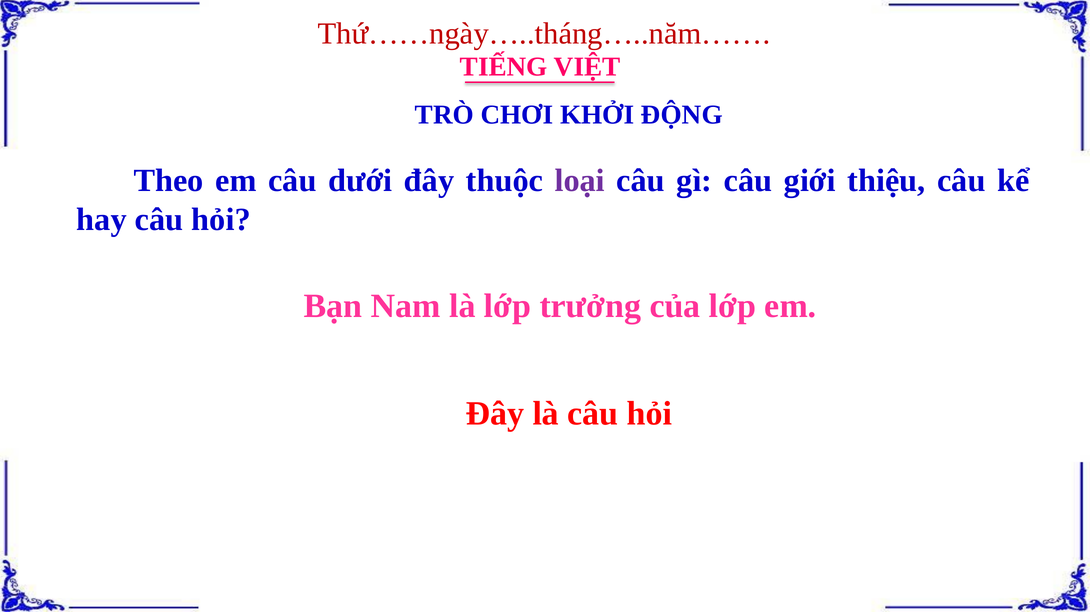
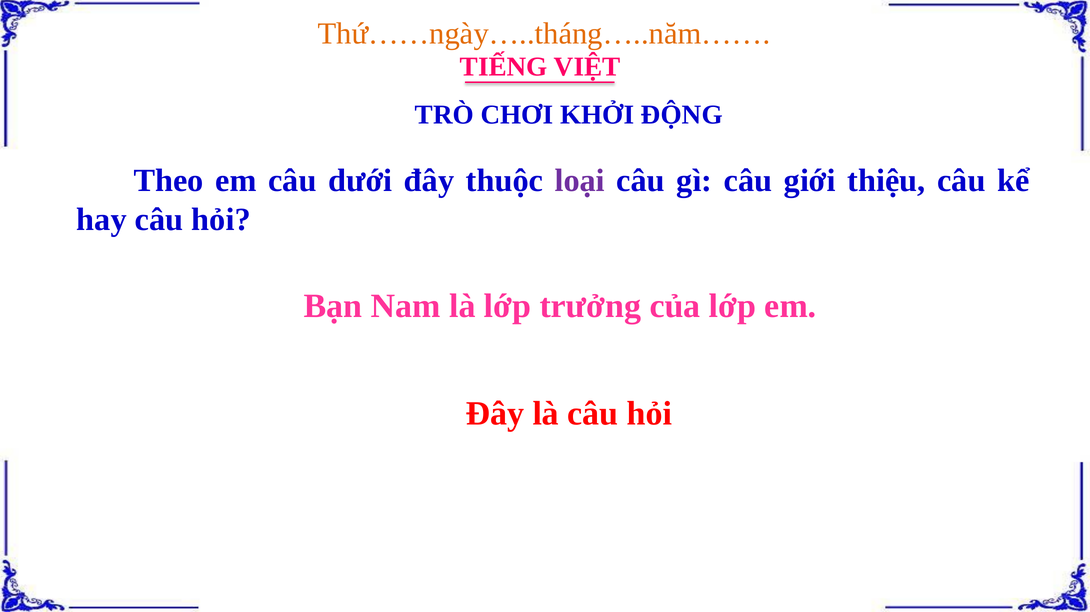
Thứ……ngày…..tháng…..năm…… colour: red -> orange
